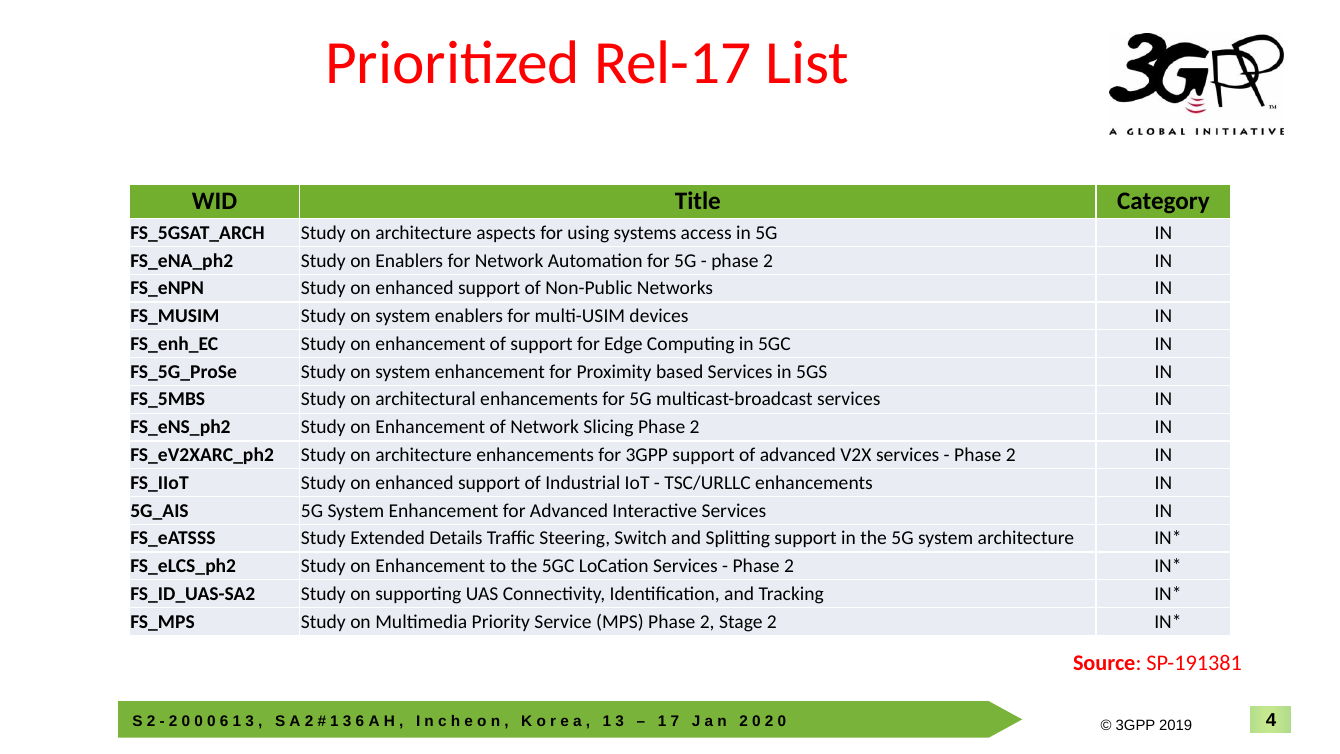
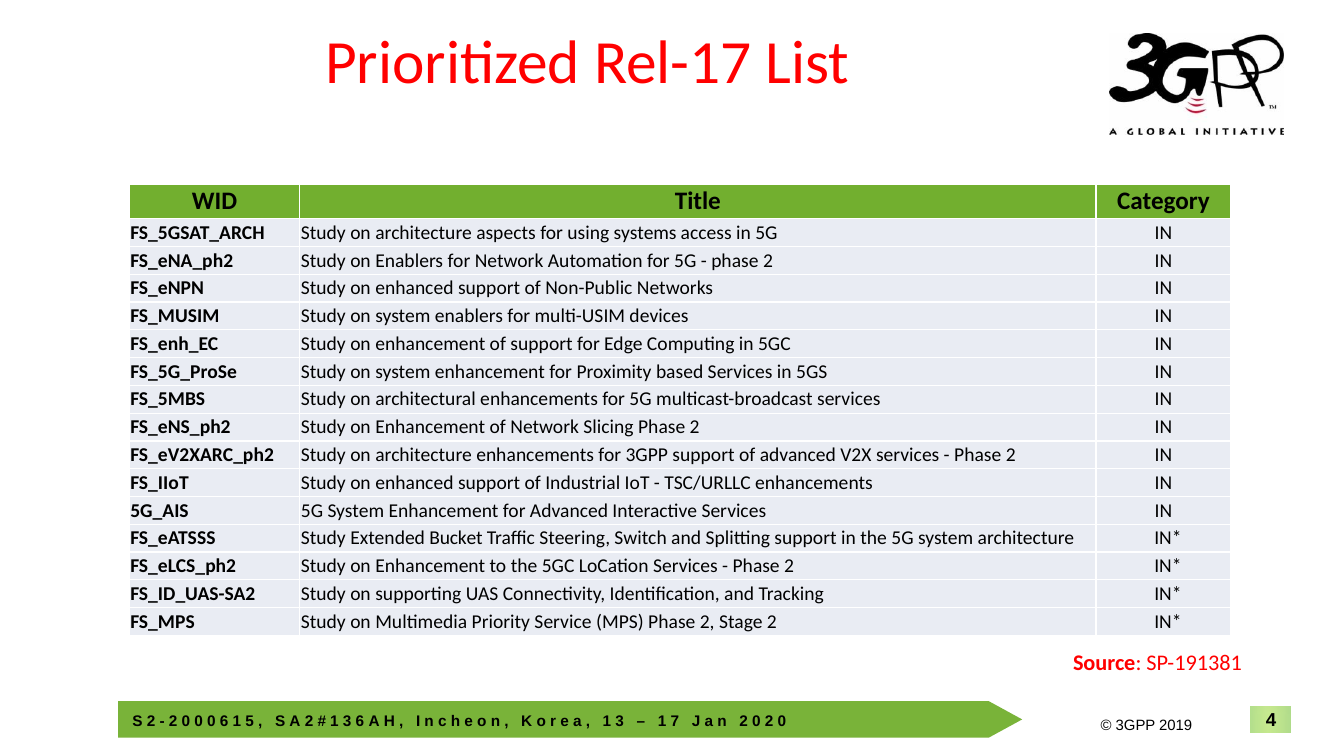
Details: Details -> Bucket
3 at (250, 721): 3 -> 5
